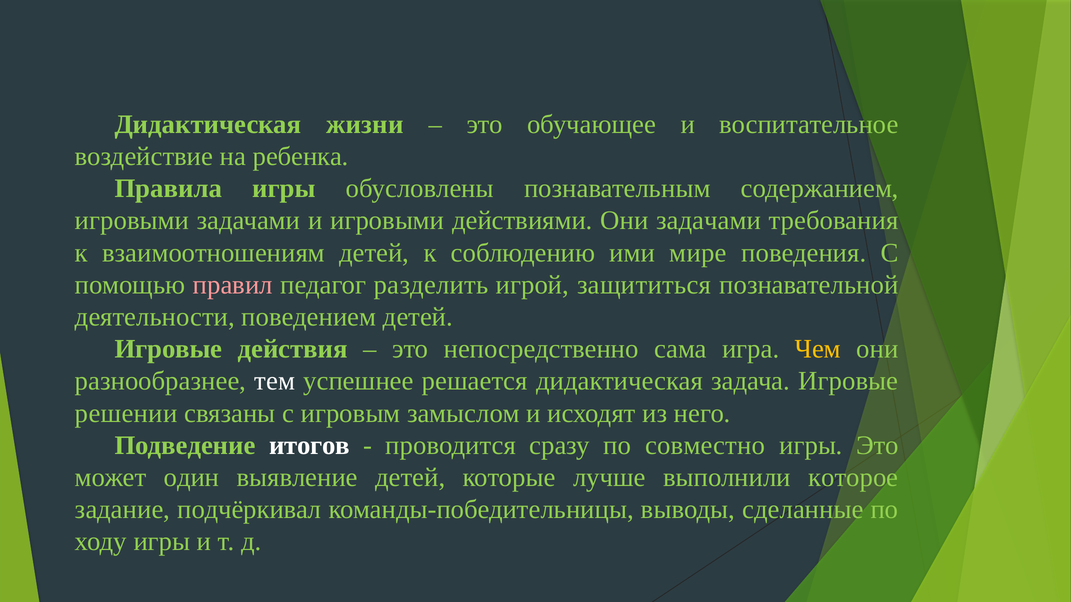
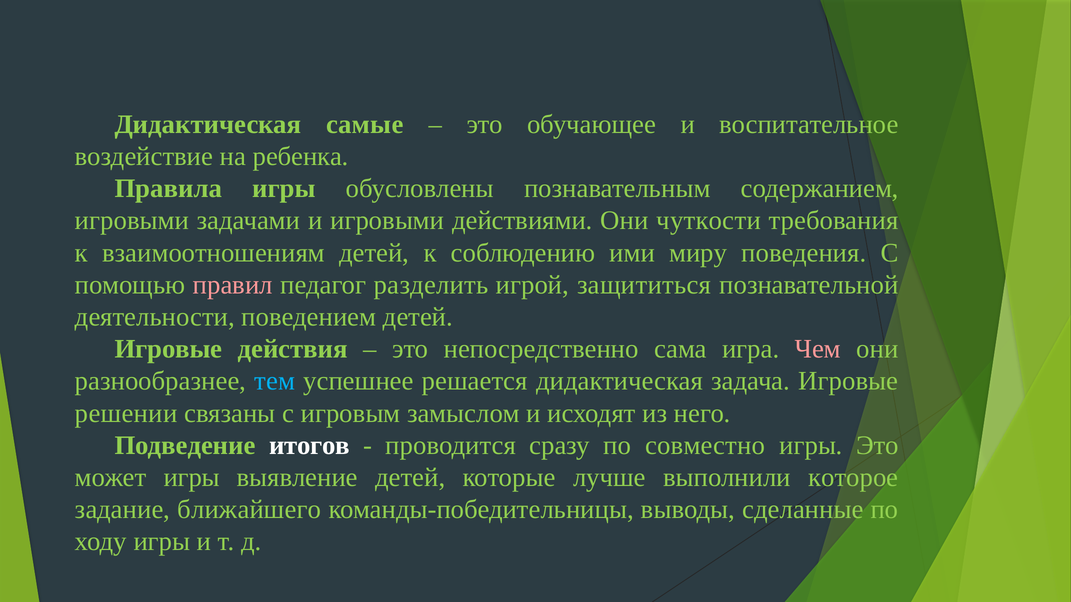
жизни: жизни -> самые
Они задачами: задачами -> чуткости
мире: мире -> миру
Чем colour: yellow -> pink
тем colour: white -> light blue
может один: один -> игры
подчёркивал: подчёркивал -> ближайшего
